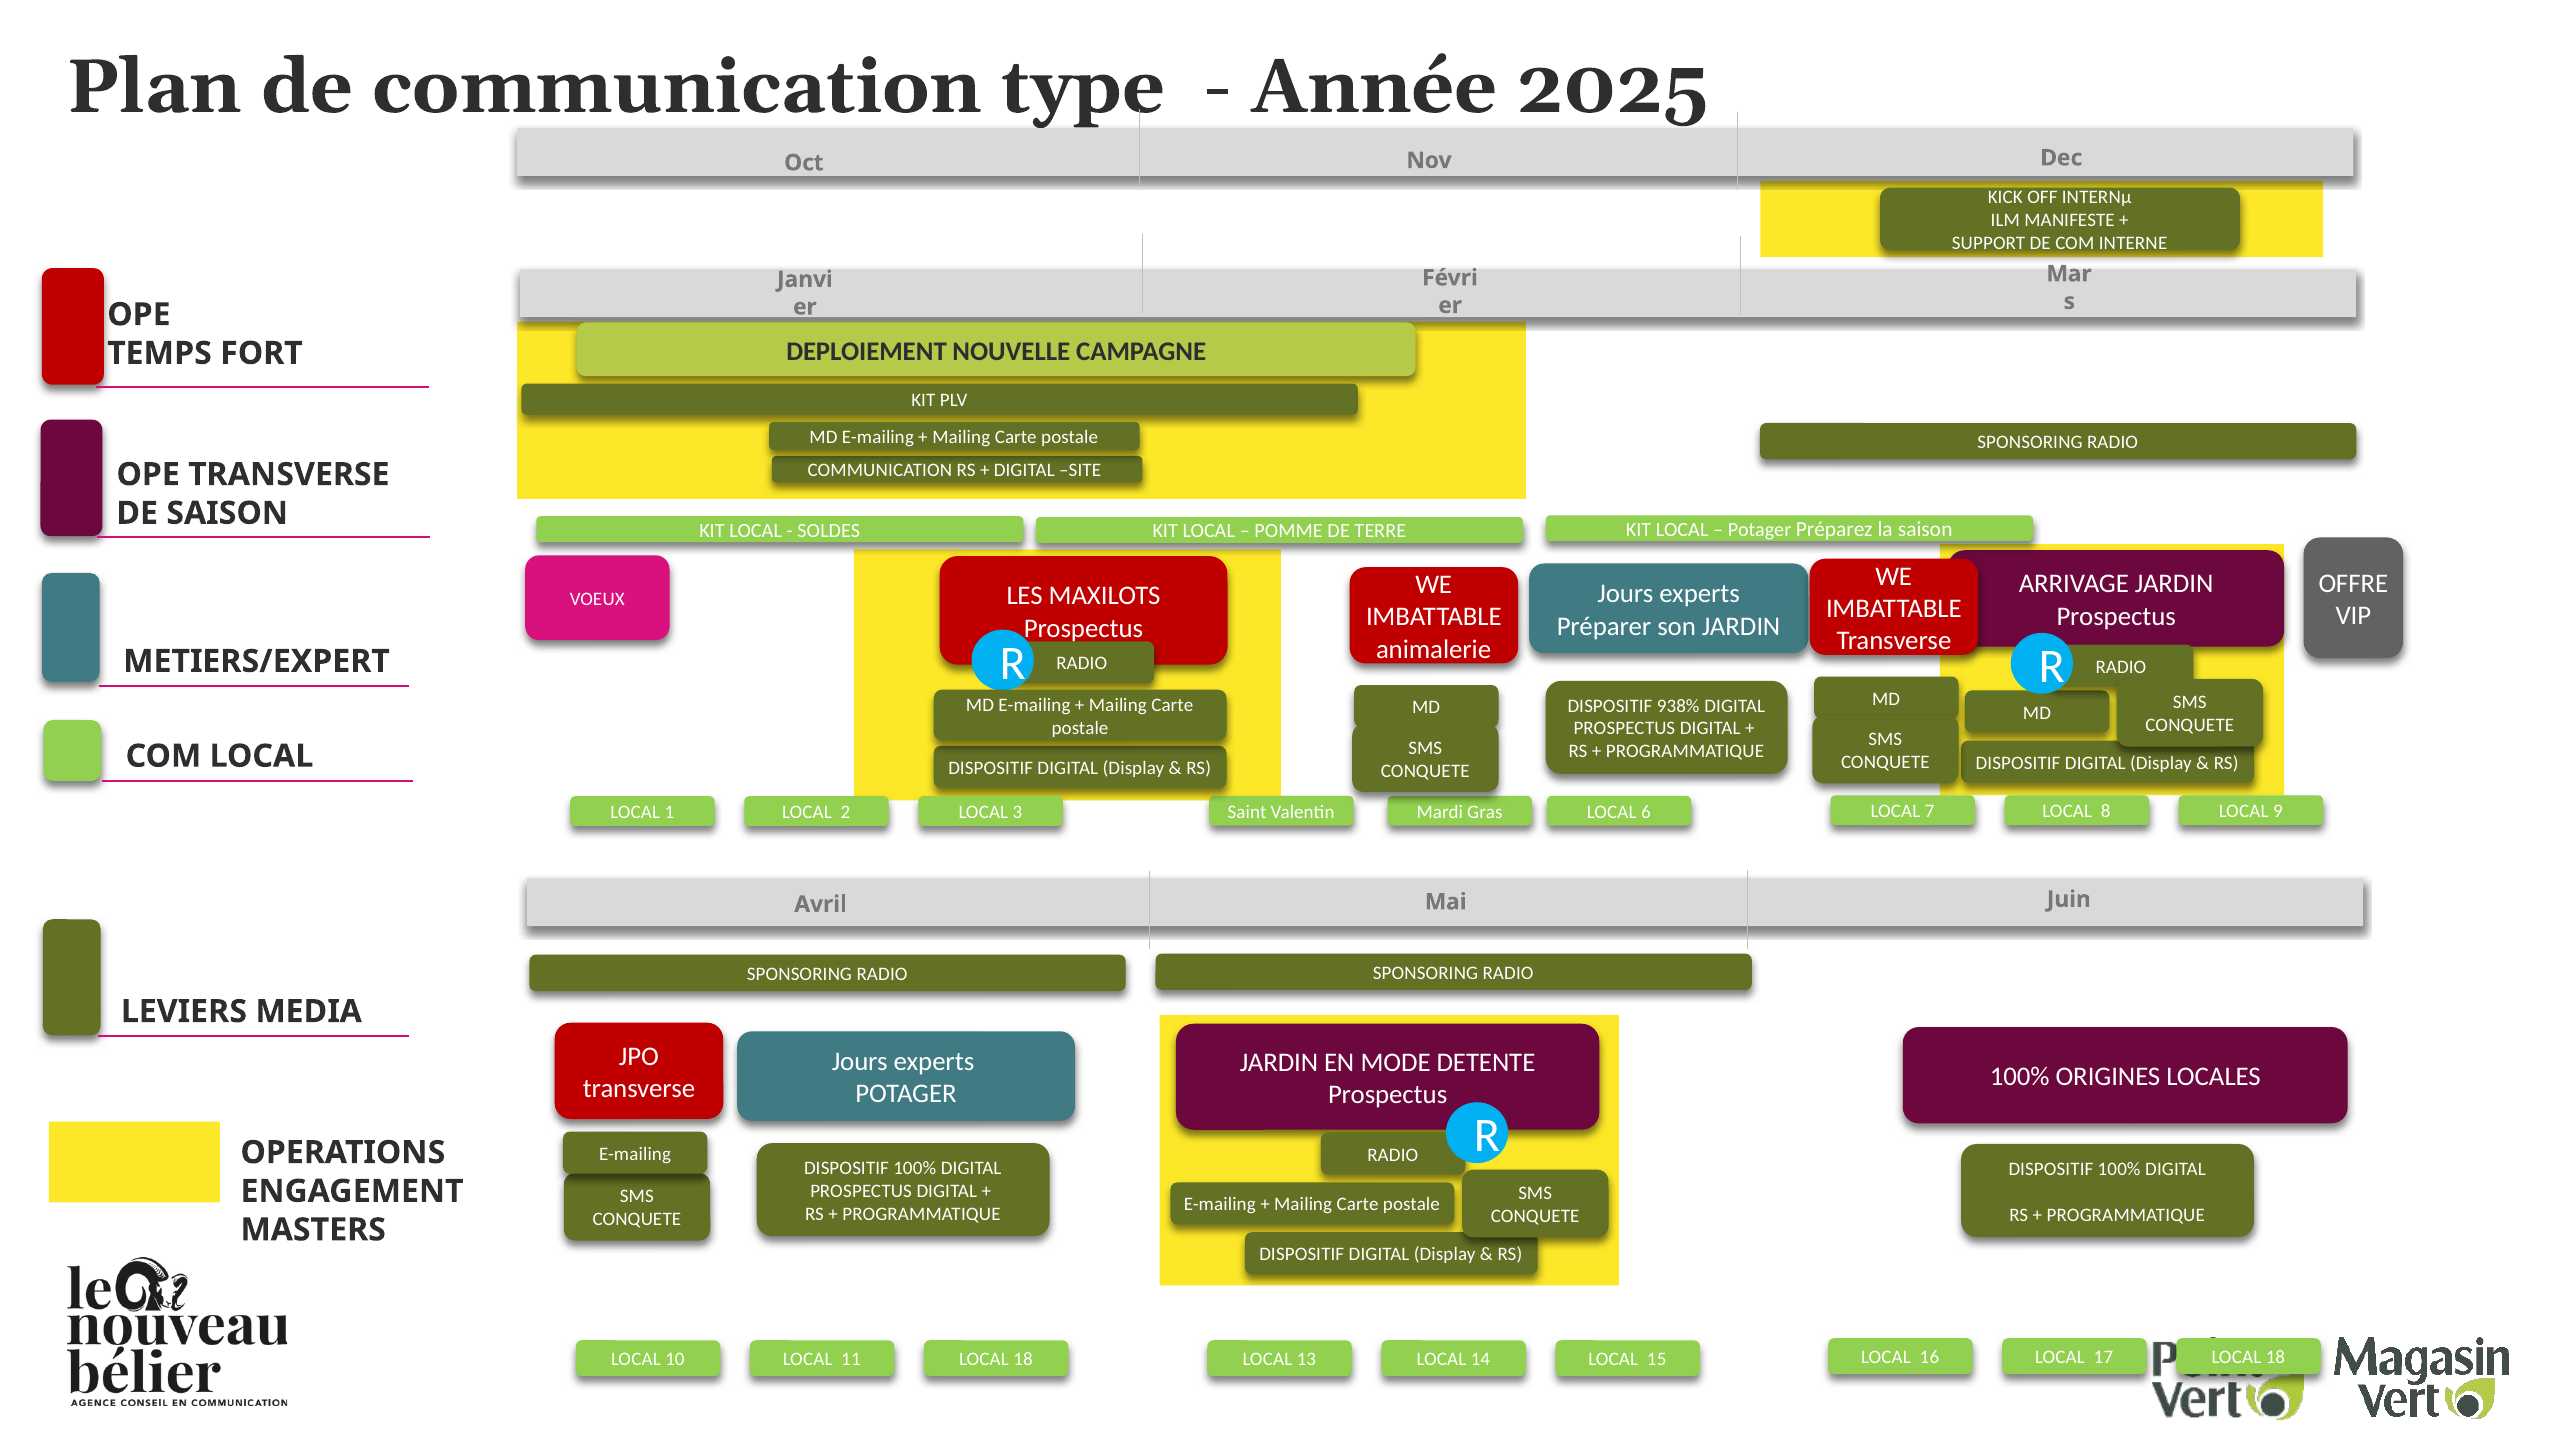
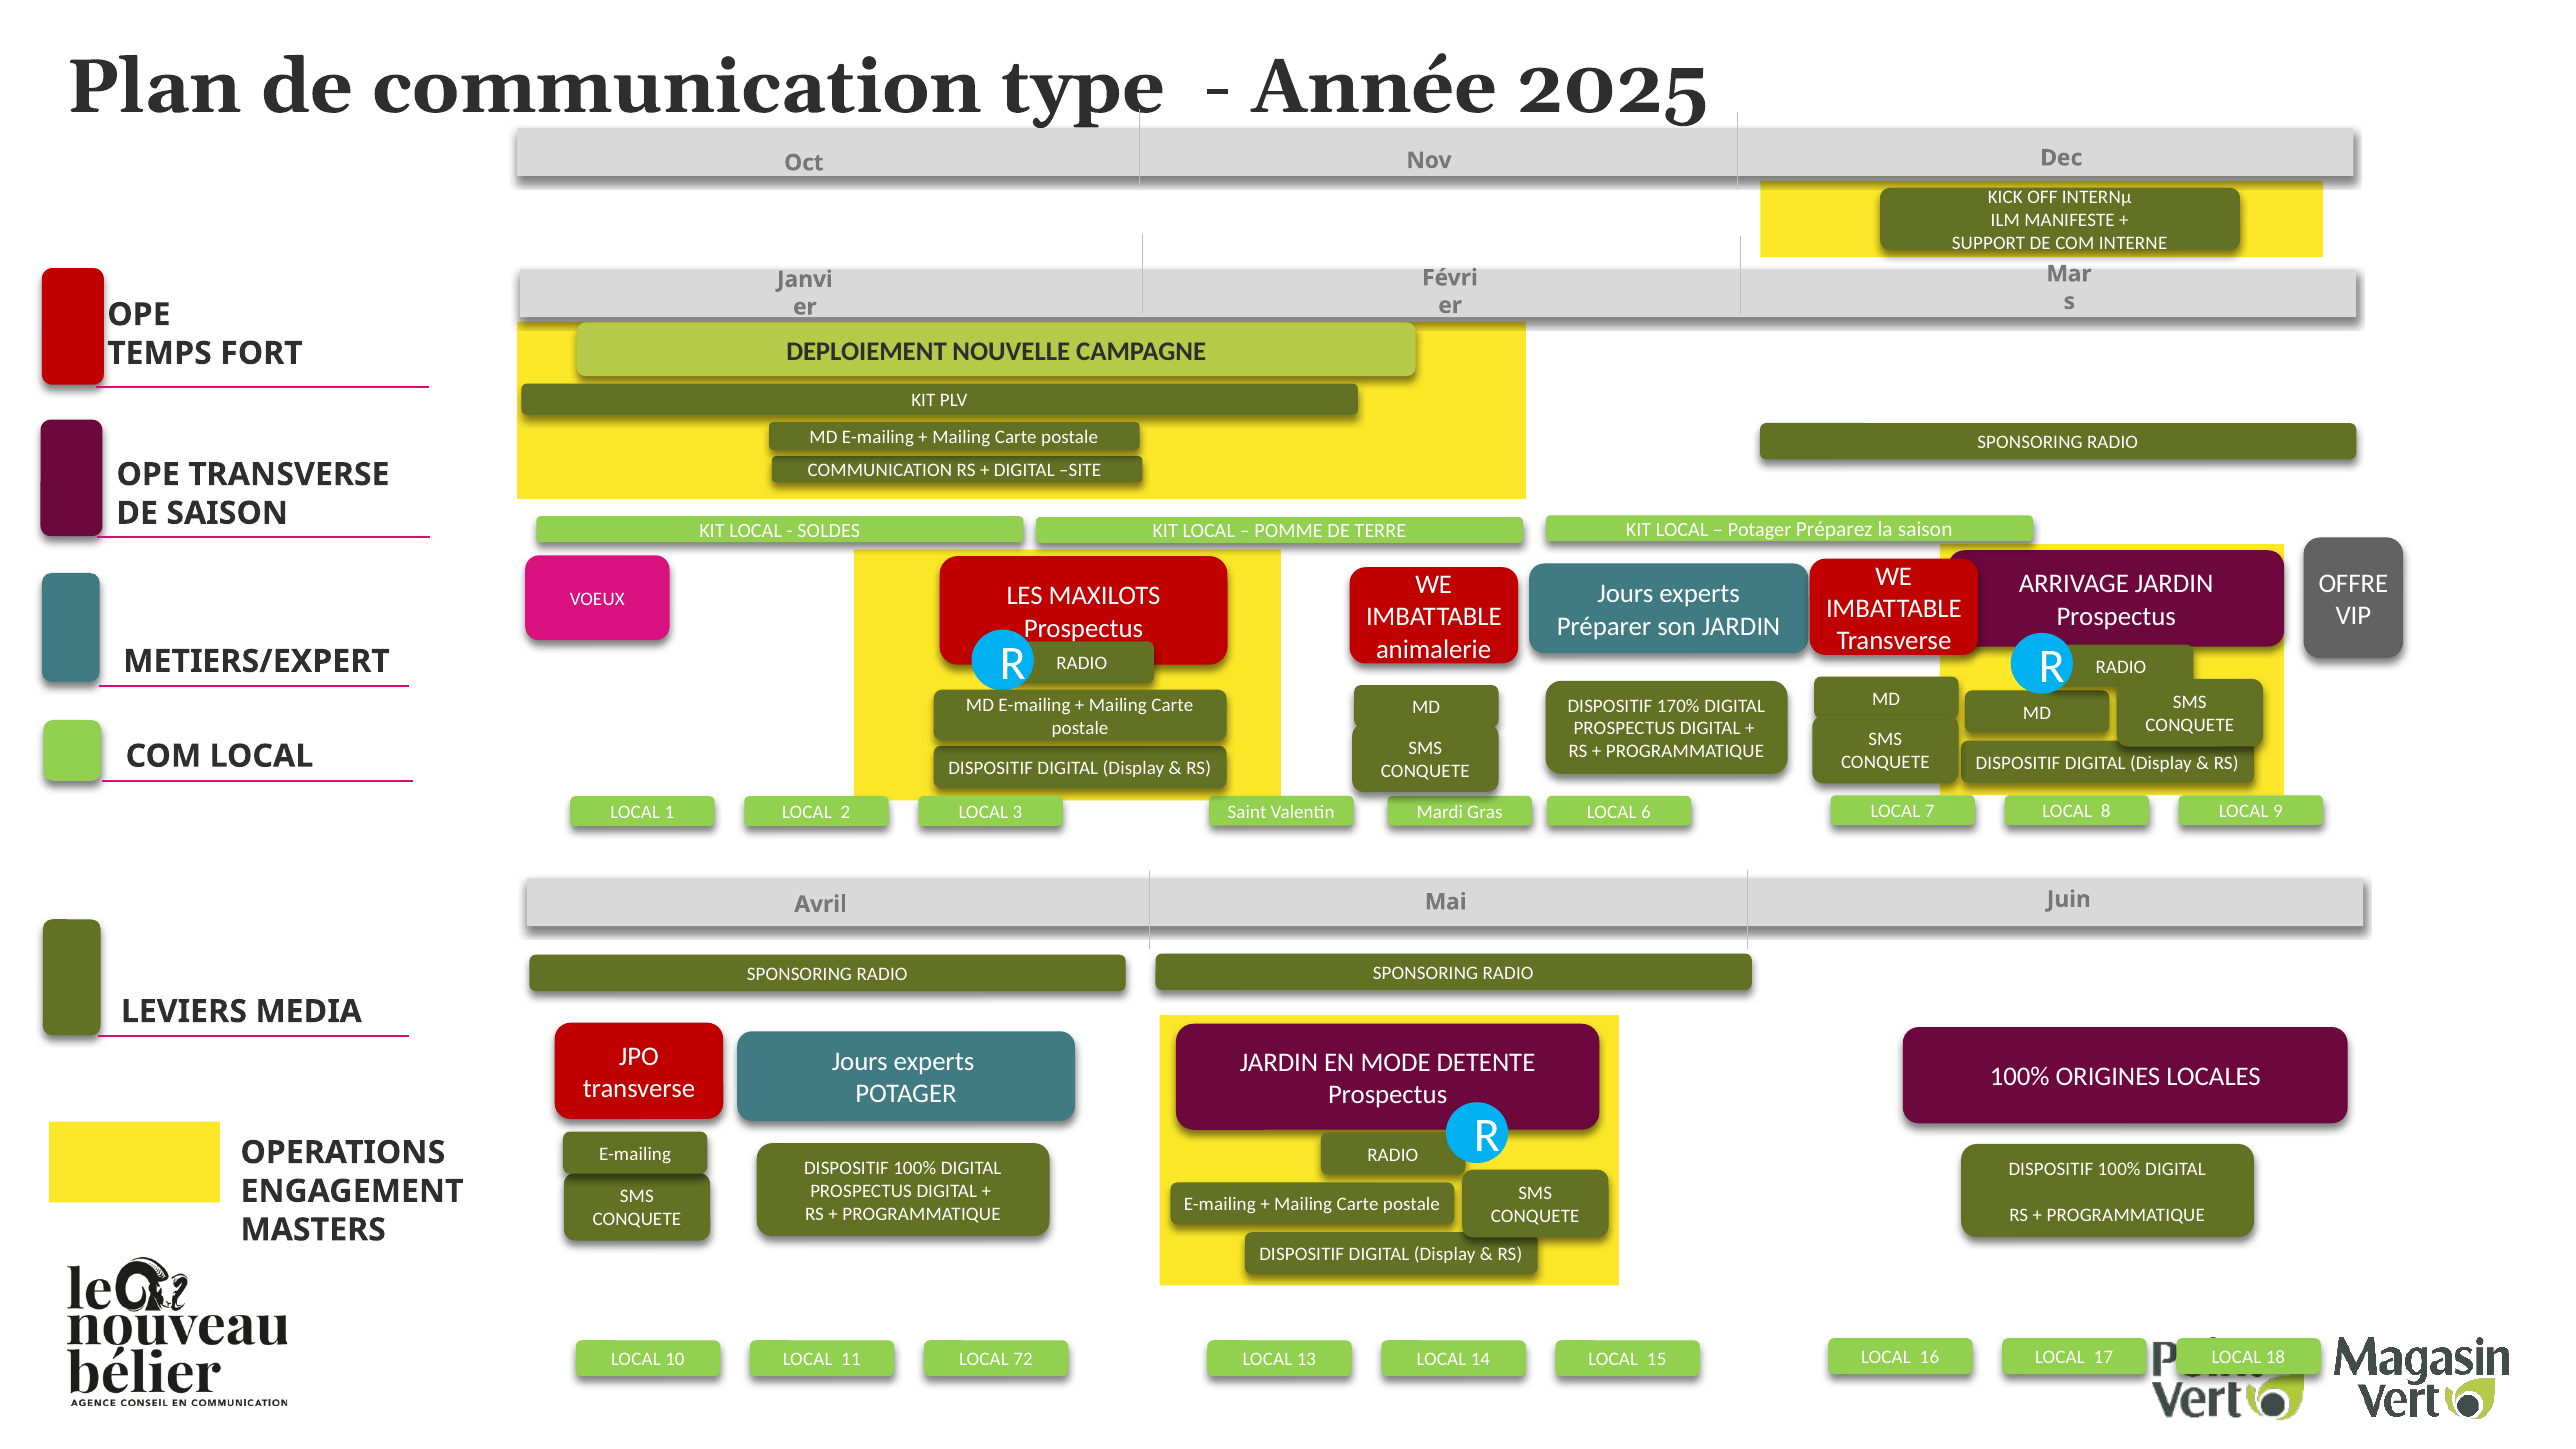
938%: 938% -> 170%
11 LOCAL 18: 18 -> 72
